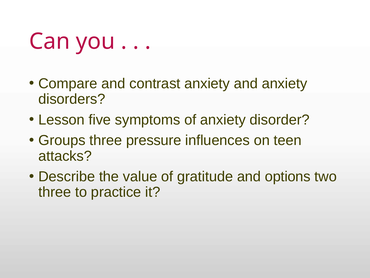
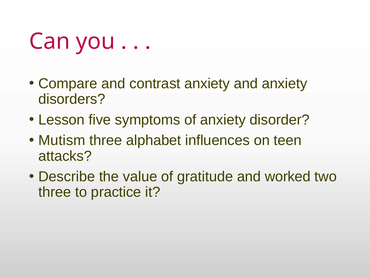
Groups: Groups -> Mutism
pressure: pressure -> alphabet
options: options -> worked
